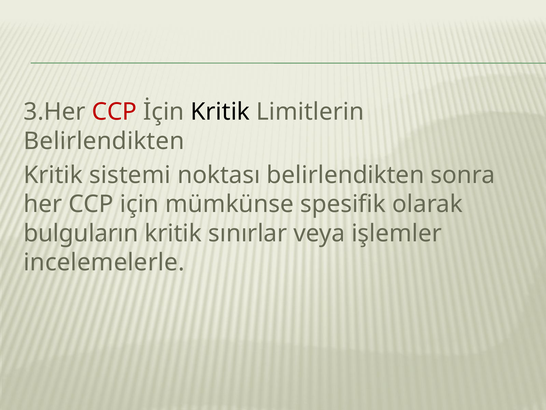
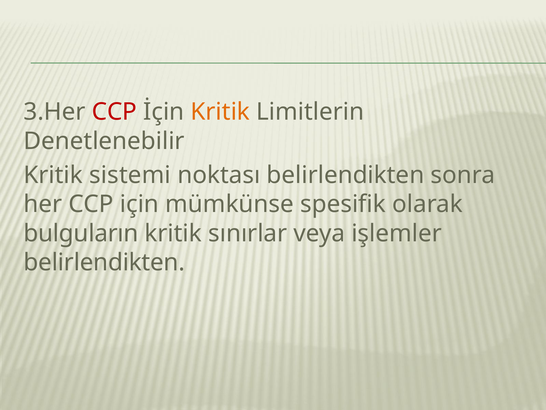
Kritik at (220, 112) colour: black -> orange
Belirlendikten at (104, 141): Belirlendikten -> Denetlenebilir
incelemelerle at (104, 262): incelemelerle -> belirlendikten
